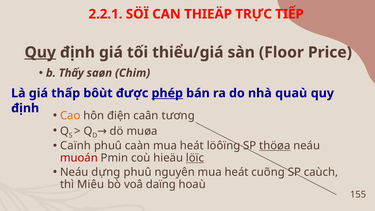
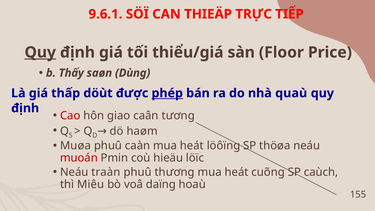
2.2.1: 2.2.1 -> 9.6.1
Chim: Chim -> Dùng
bôùt: bôùt -> döùt
Cao colour: orange -> red
điện: điện -> giao
muøa: muøa -> haøm
Caïnh: Caïnh -> Muøa
thöøa underline: present -> none
löïc underline: present -> none
dựng: dựng -> traàn
nguyên: nguyên -> thương
